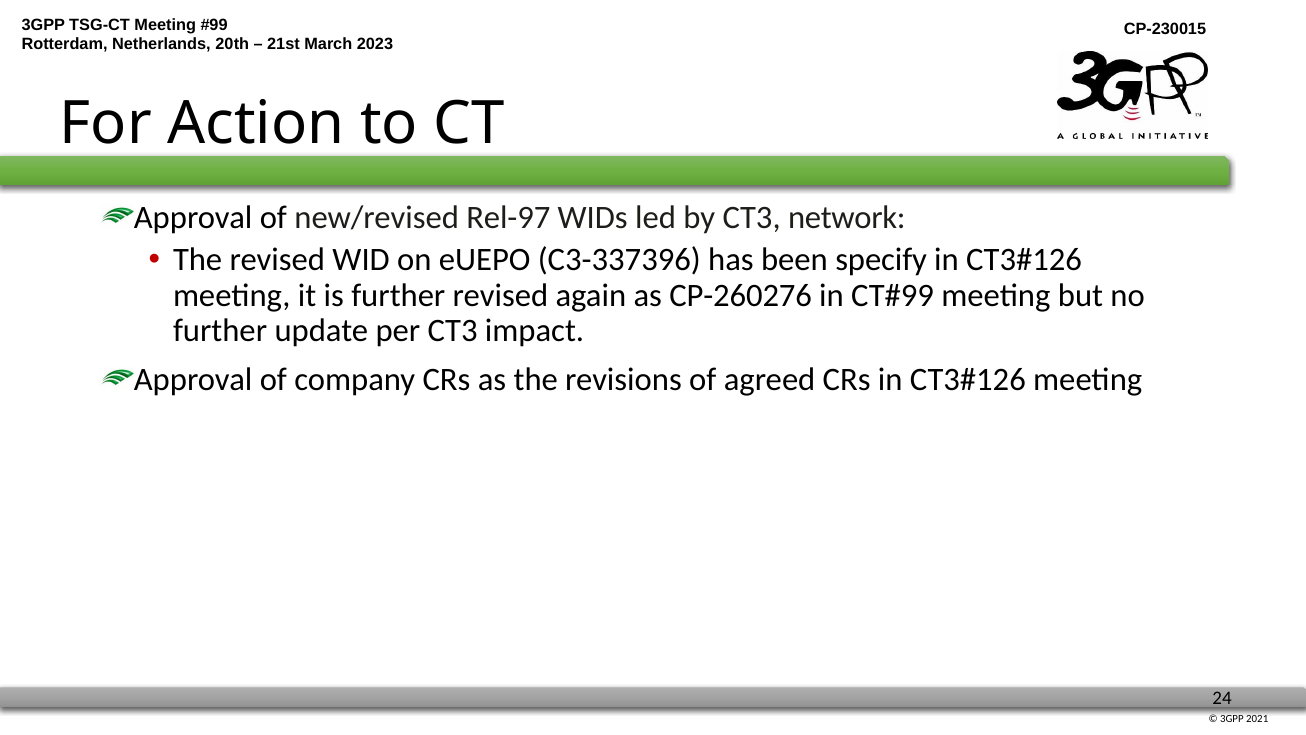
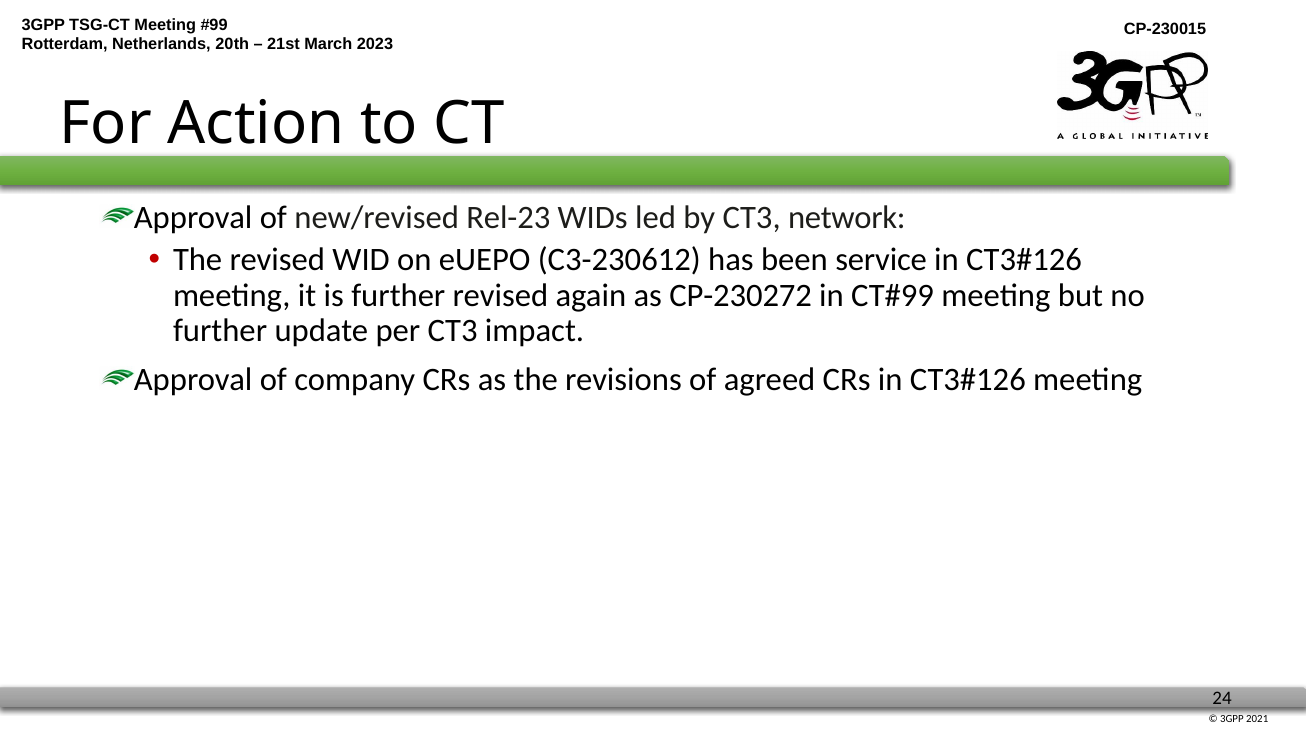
Rel-97: Rel-97 -> Rel-23
C3-337396: C3-337396 -> C3-230612
specify: specify -> service
CP-260276: CP-260276 -> CP-230272
